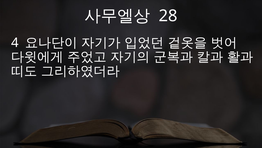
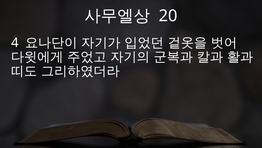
28: 28 -> 20
